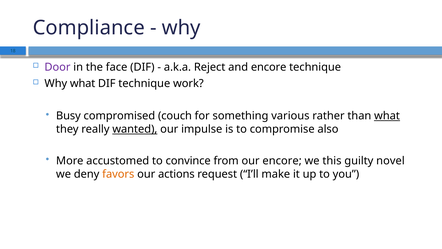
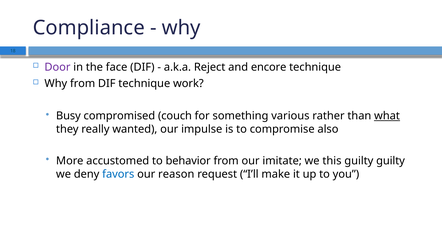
Why what: what -> from
wanted underline: present -> none
convince: convince -> behavior
our encore: encore -> imitate
guilty novel: novel -> guilty
favors colour: orange -> blue
actions: actions -> reason
